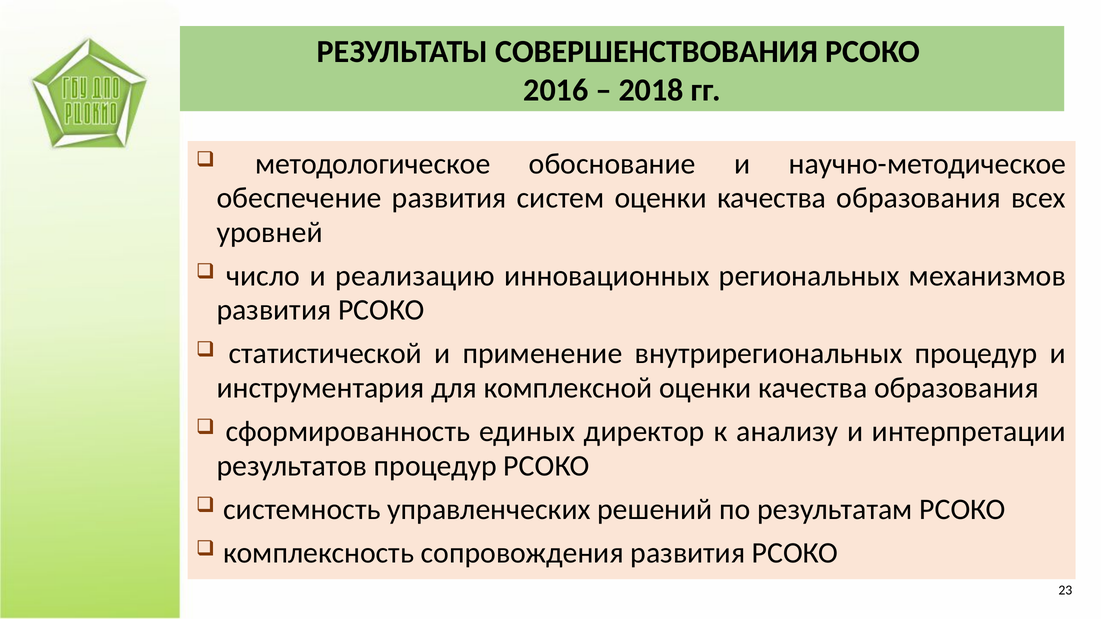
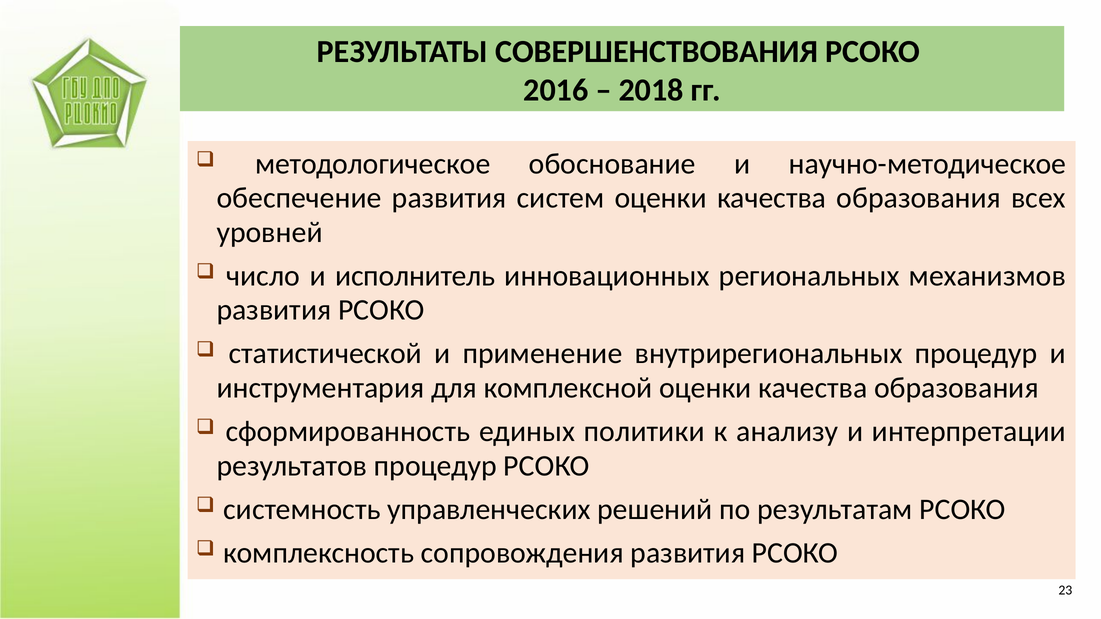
реализацию: реализацию -> исполнитель
директор: директор -> политики
